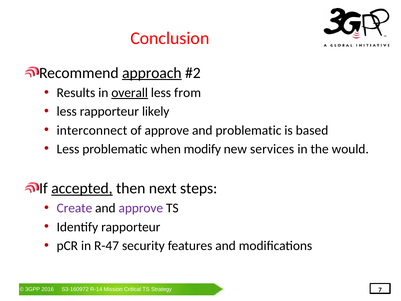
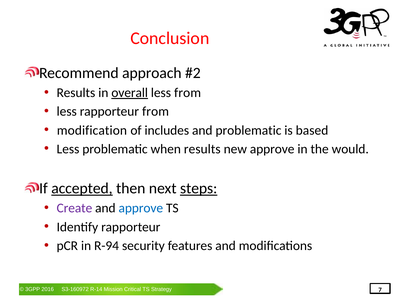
approach underline: present -> none
rapporteur likely: likely -> from
interconnect: interconnect -> modification
of approve: approve -> includes
when modify: modify -> results
new services: services -> approve
steps underline: none -> present
approve at (141, 208) colour: purple -> blue
R-47: R-47 -> R-94
